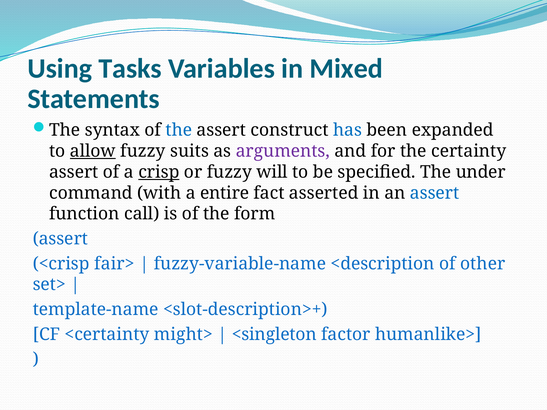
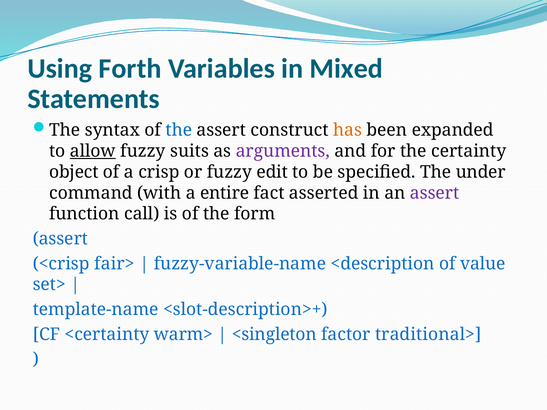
Tasks: Tasks -> Forth
has colour: blue -> orange
assert at (74, 172): assert -> object
crisp underline: present -> none
will: will -> edit
assert at (435, 193) colour: blue -> purple
other: other -> value
might>: might> -> warm>
humanlike>: humanlike> -> traditional>
